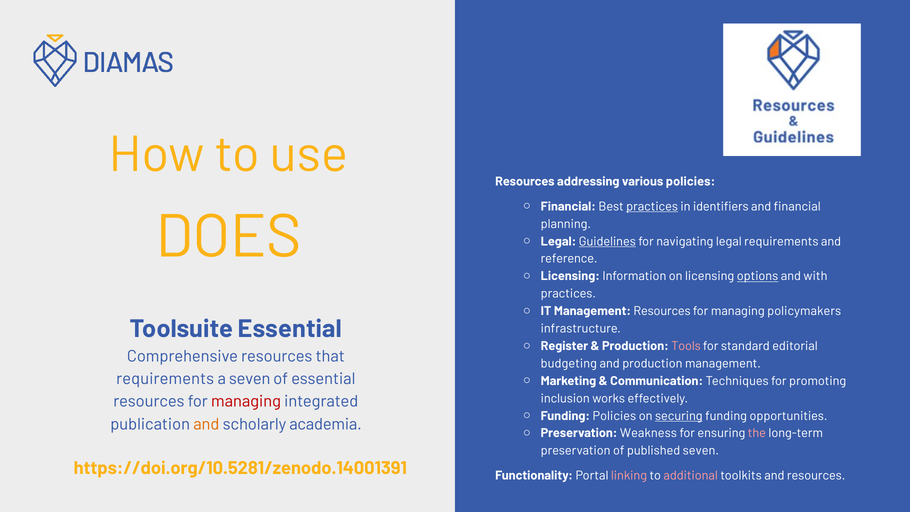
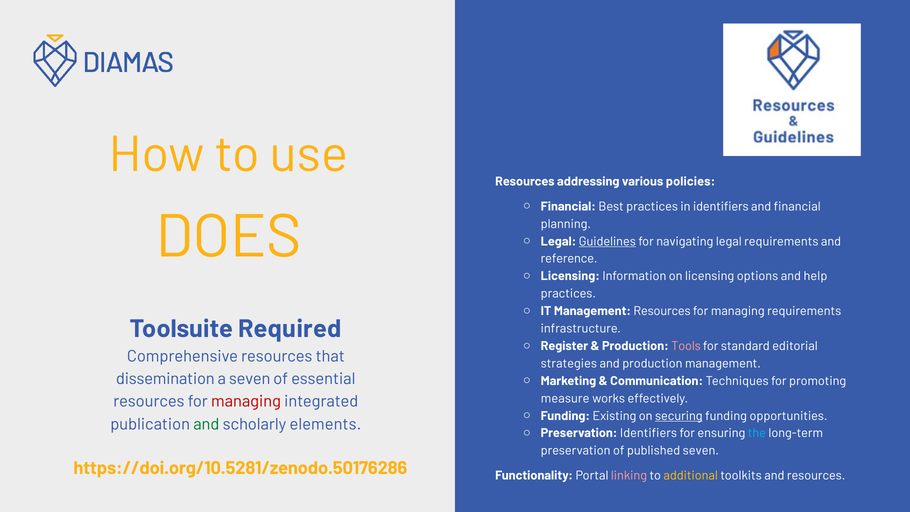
practices at (652, 206) underline: present -> none
options underline: present -> none
with: with -> help
managing policymakers: policymakers -> requirements
Toolsuite Essential: Essential -> Required
budgeting: budgeting -> strategies
requirements at (165, 379): requirements -> dissemination
inclusion: inclusion -> measure
Funding Policies: Policies -> Existing
and at (206, 424) colour: orange -> green
academia: academia -> elements
Preservation Weakness: Weakness -> Identifiers
the colour: pink -> light blue
https://doi.org/10.5281/zenodo.14001391: https://doi.org/10.5281/zenodo.14001391 -> https://doi.org/10.5281/zenodo.50176286
additional colour: pink -> yellow
